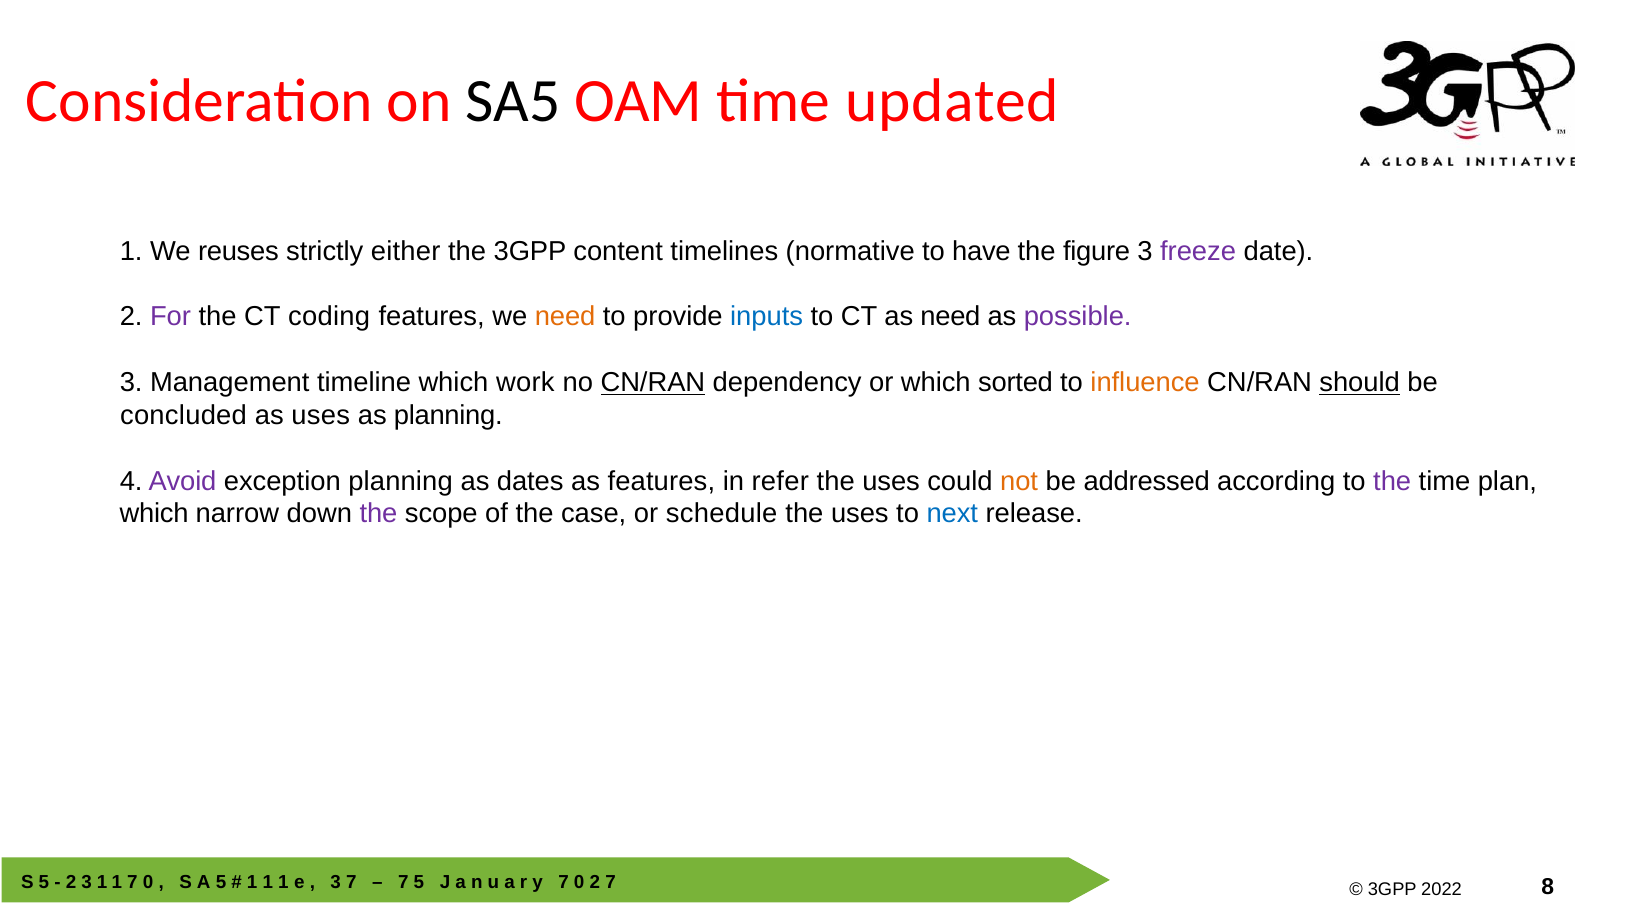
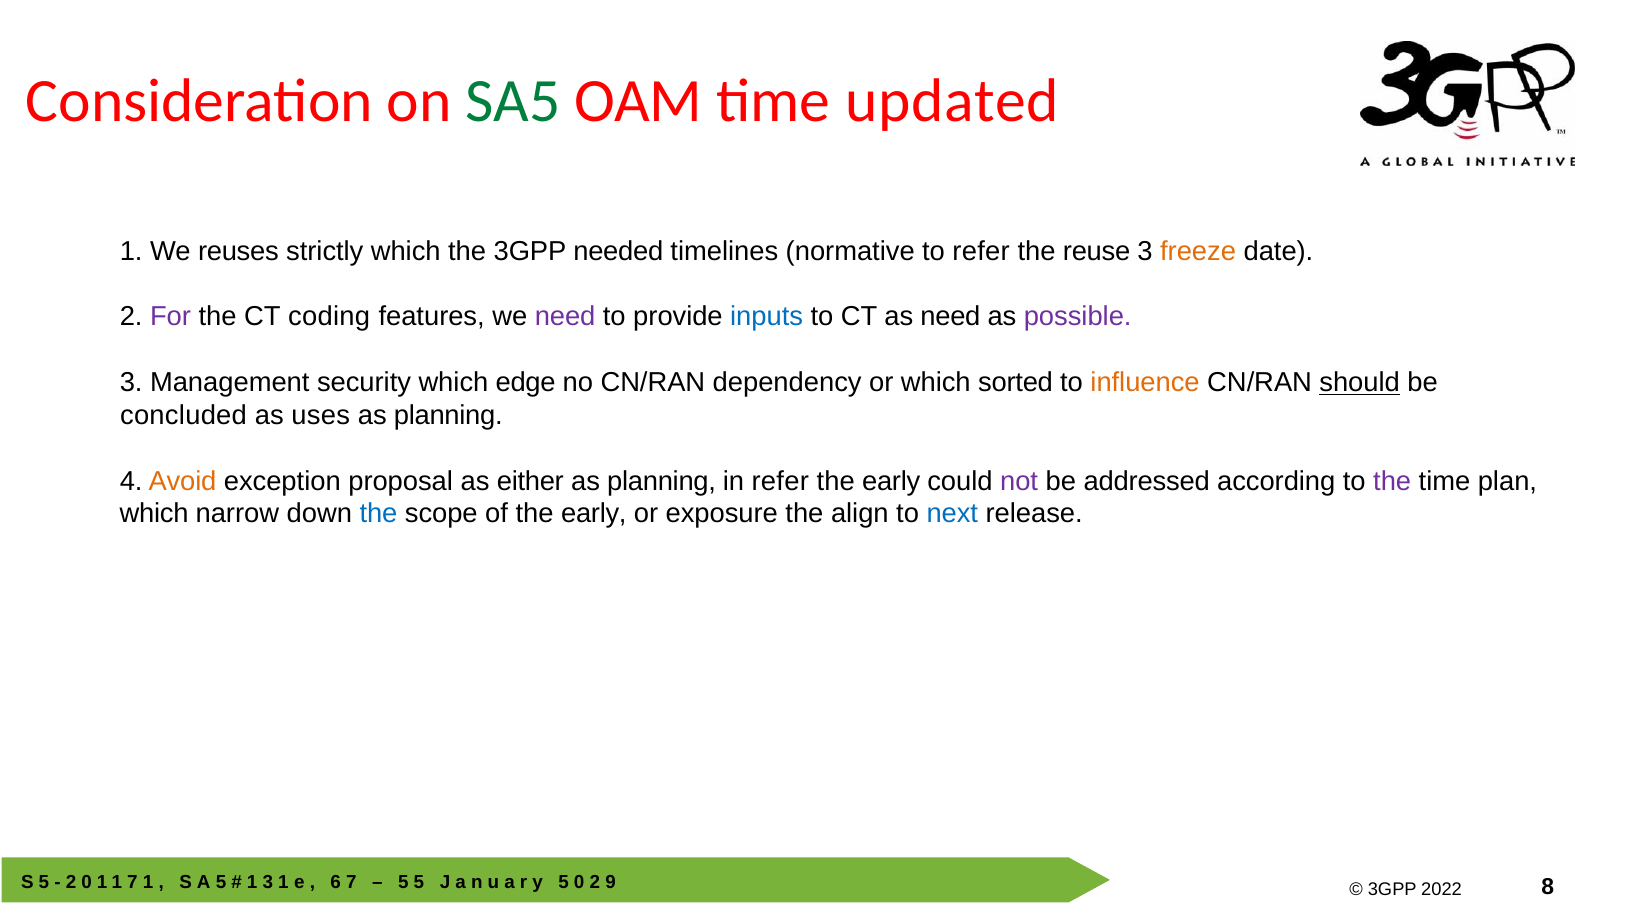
SA5 colour: black -> green
strictly either: either -> which
content: content -> needed
to have: have -> refer
figure: figure -> reuse
freeze colour: purple -> orange
need at (565, 317) colour: orange -> purple
timeline: timeline -> security
work: work -> edge
CN/RAN at (653, 383) underline: present -> none
Avoid colour: purple -> orange
exception planning: planning -> proposal
dates: dates -> either
features at (661, 481): features -> planning
uses at (891, 481): uses -> early
not colour: orange -> purple
the at (378, 514) colour: purple -> blue
of the case: case -> early
schedule: schedule -> exposure
uses at (860, 514): uses -> align
2 3: 3 -> 0
0 at (148, 882): 0 -> 1
1 at (268, 882): 1 -> 3
3 at (336, 882): 3 -> 6
7 at (403, 882): 7 -> 5
7 at (564, 882): 7 -> 5
2 7: 7 -> 9
